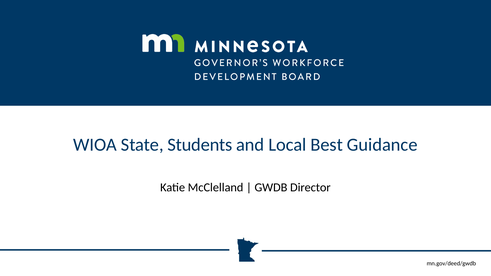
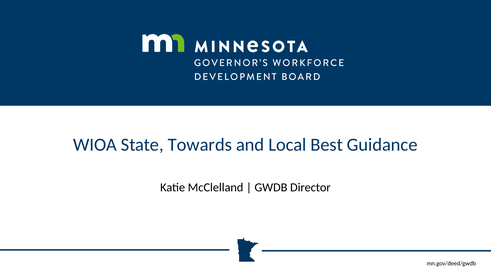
Students: Students -> Towards
